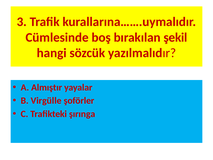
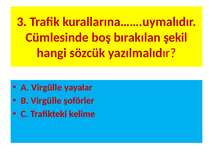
A Almıştır: Almıştır -> Virgülle
şırınga: şırınga -> kelime
